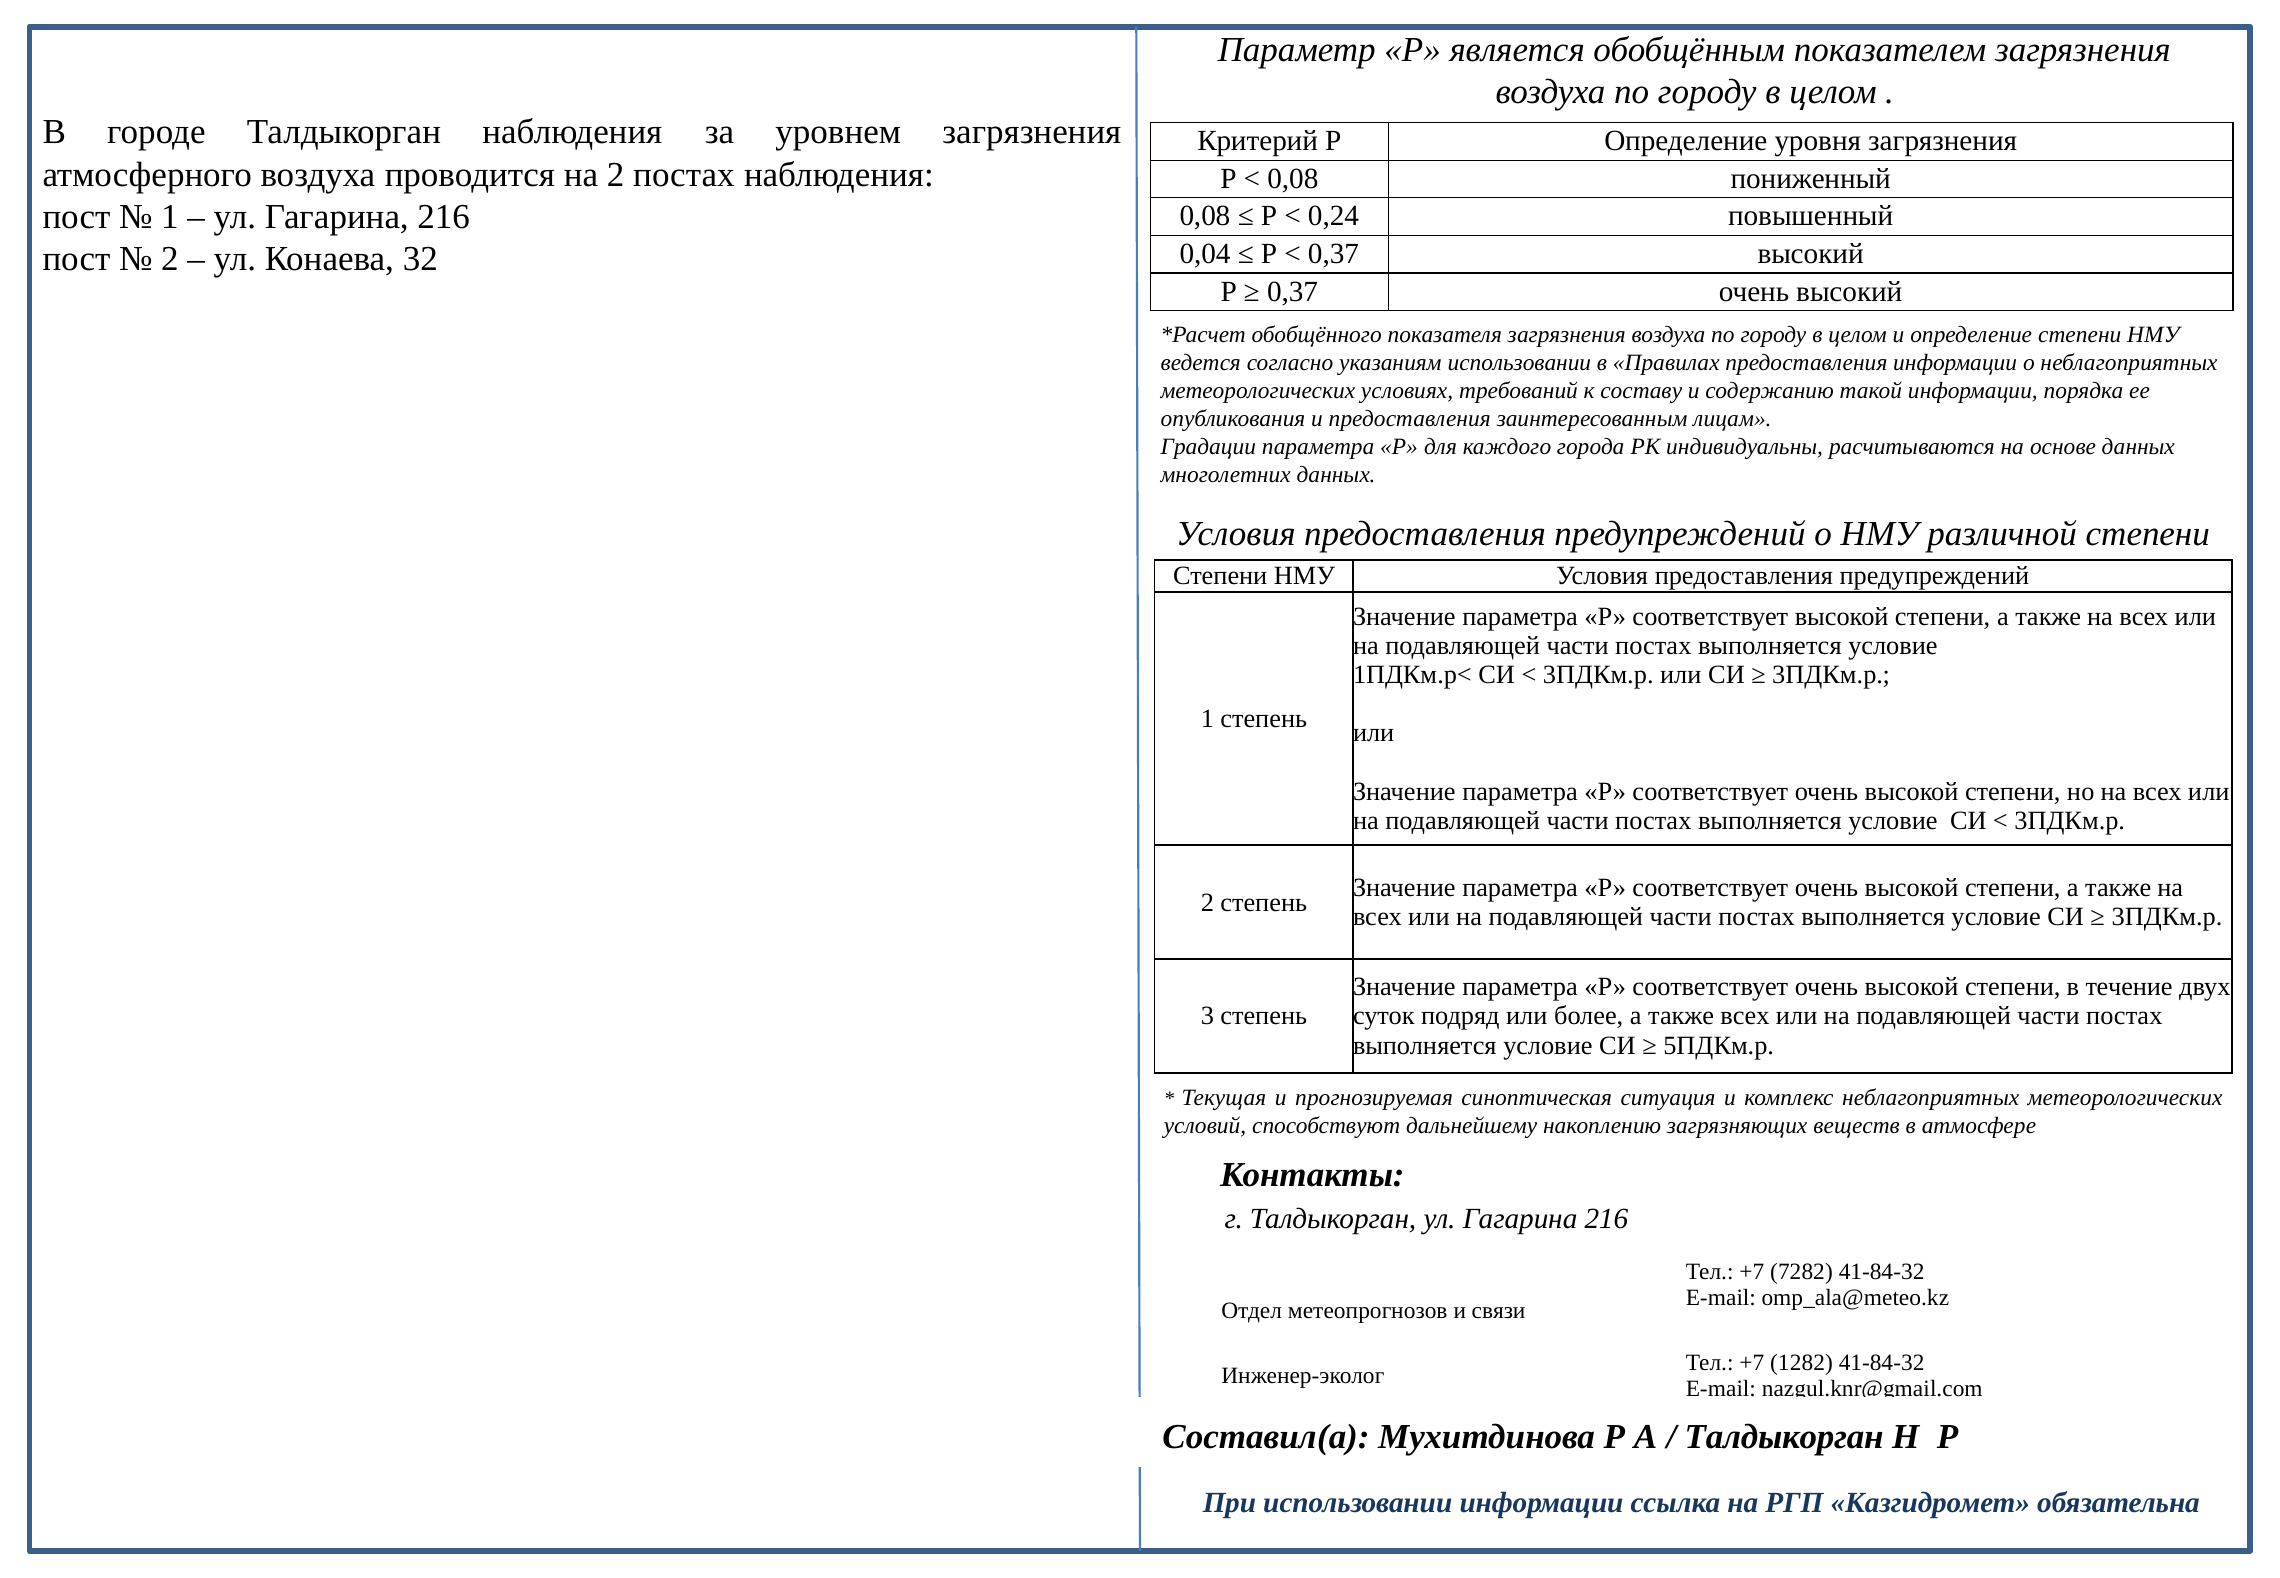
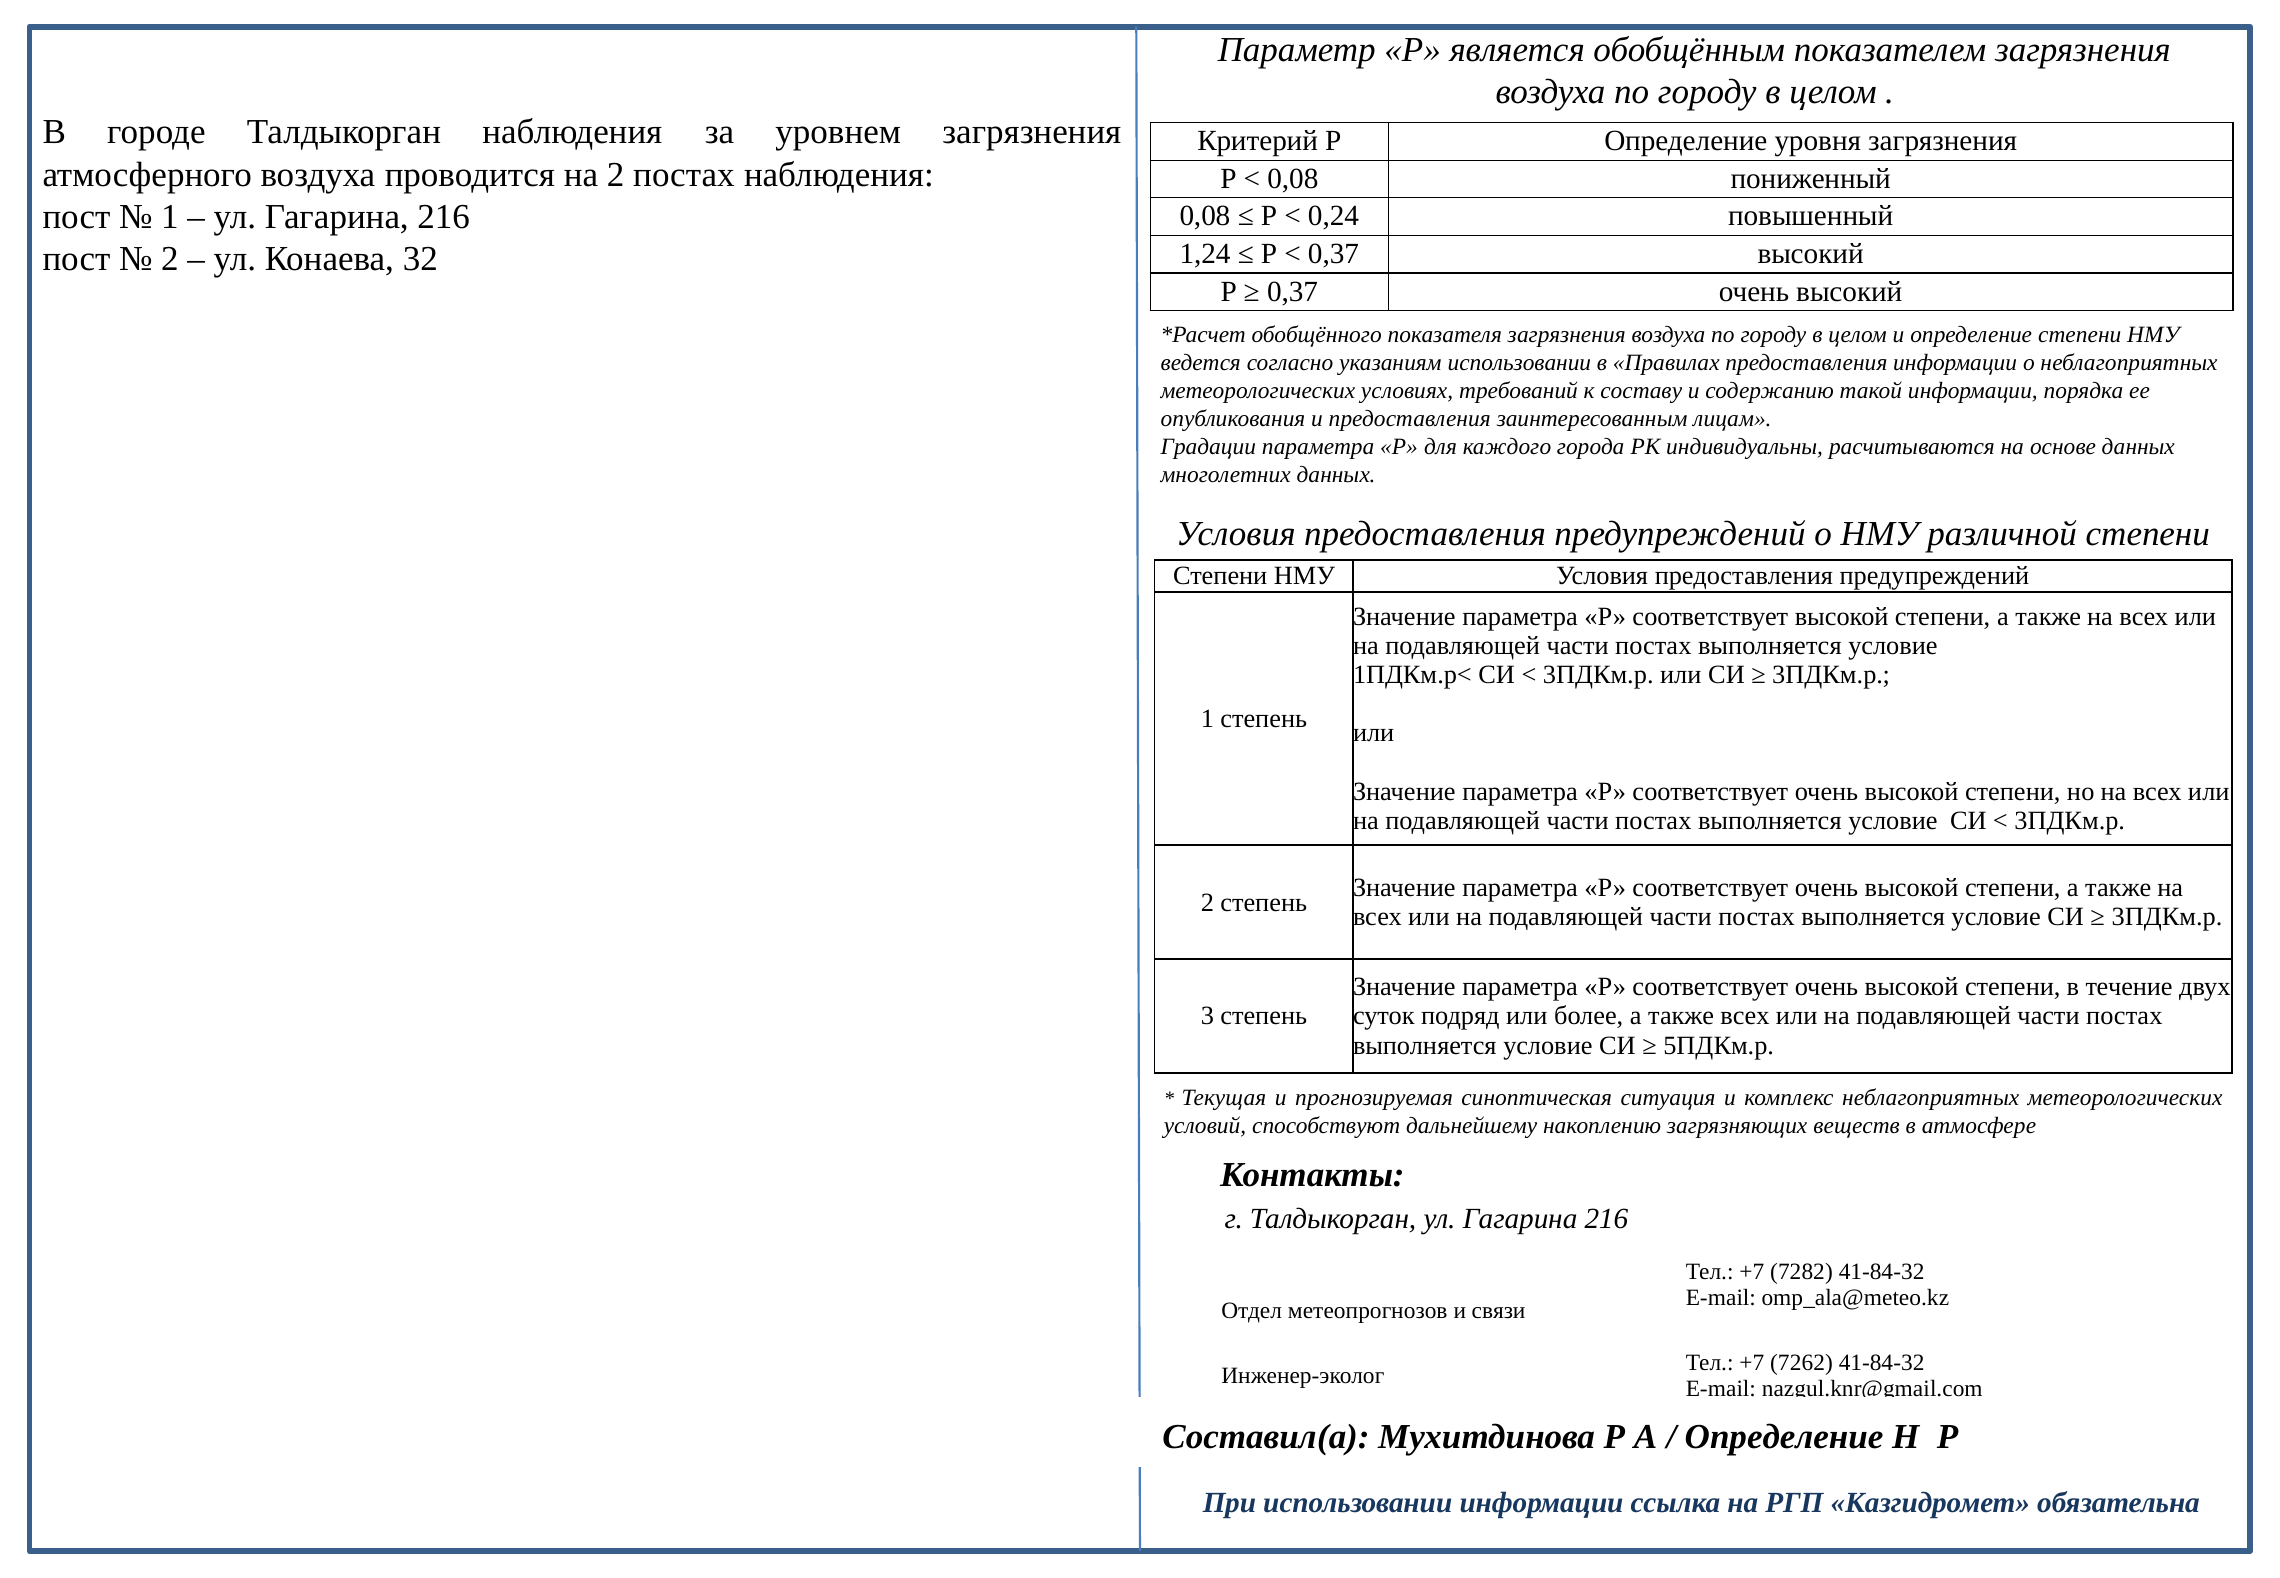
0,04: 0,04 -> 1,24
1282: 1282 -> 7262
Талдыкорган at (1784, 1437): Талдыкорган -> Определение
